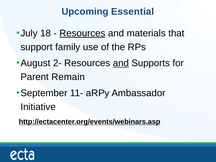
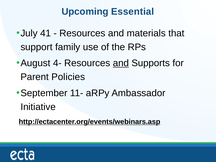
18: 18 -> 41
Resources at (82, 33) underline: present -> none
2-: 2- -> 4-
Remain: Remain -> Policies
